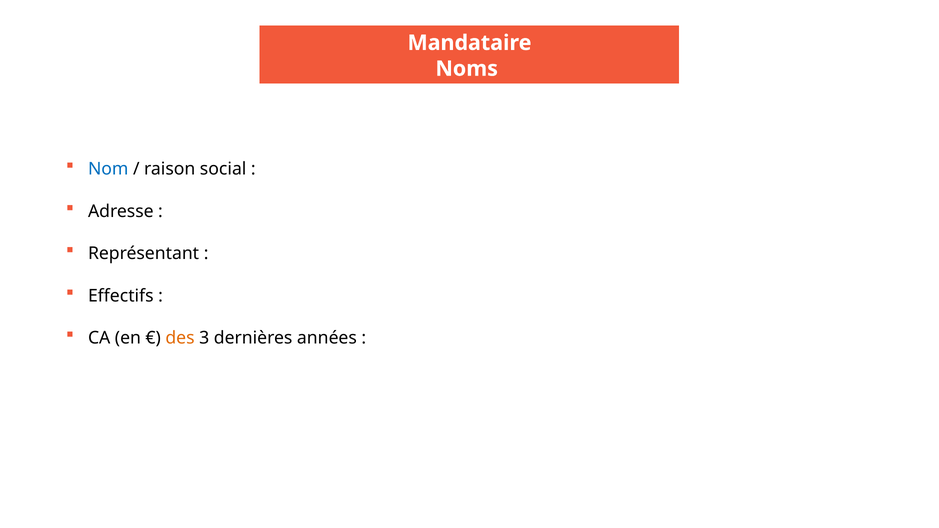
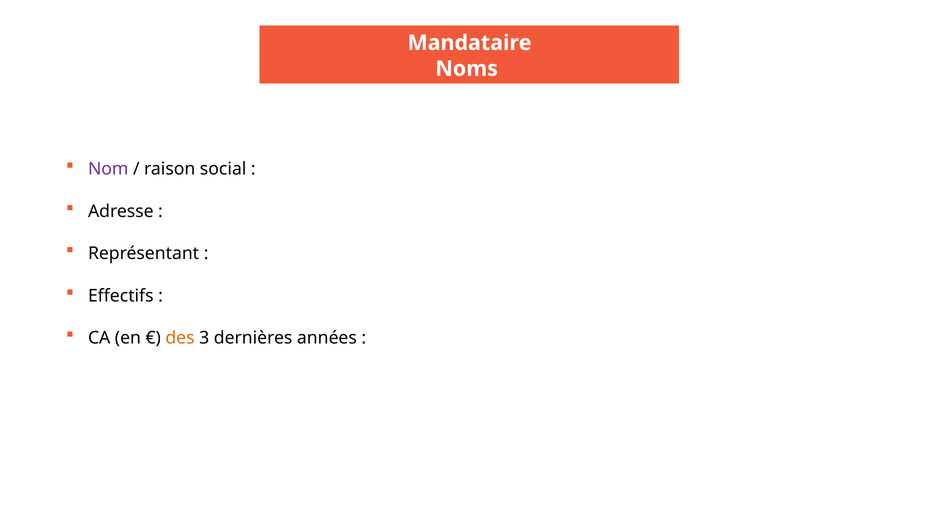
Nom colour: blue -> purple
